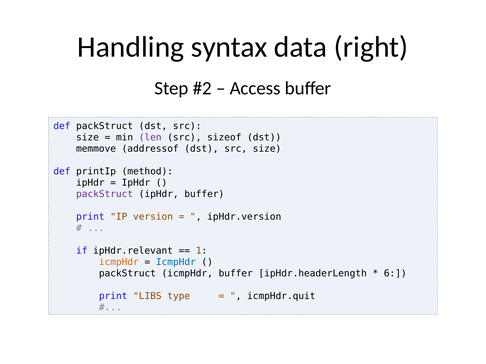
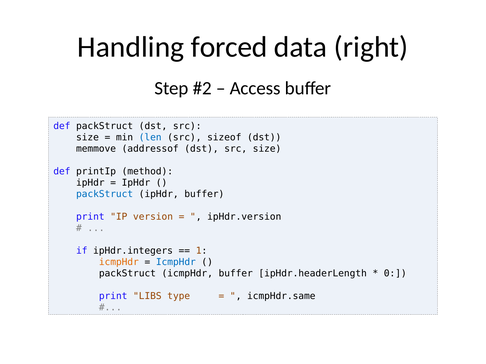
syntax: syntax -> forced
len colour: purple -> blue
packStruct at (105, 194) colour: purple -> blue
ipHdr.relevant: ipHdr.relevant -> ipHdr.integers
6: 6 -> 0
icmpHdr.quit: icmpHdr.quit -> icmpHdr.same
